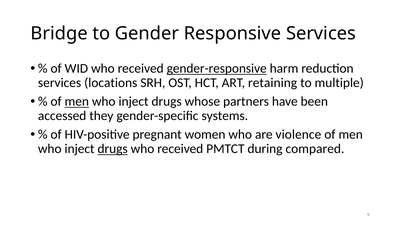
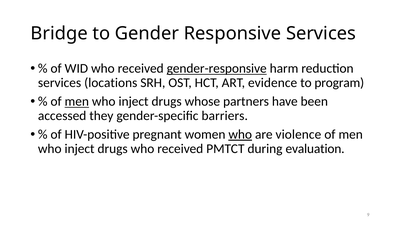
retaining: retaining -> evidence
multiple: multiple -> program
systems: systems -> barriers
who at (240, 134) underline: none -> present
drugs at (113, 149) underline: present -> none
compared: compared -> evaluation
